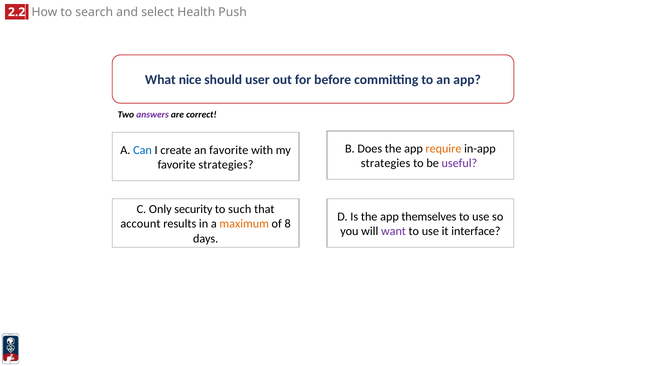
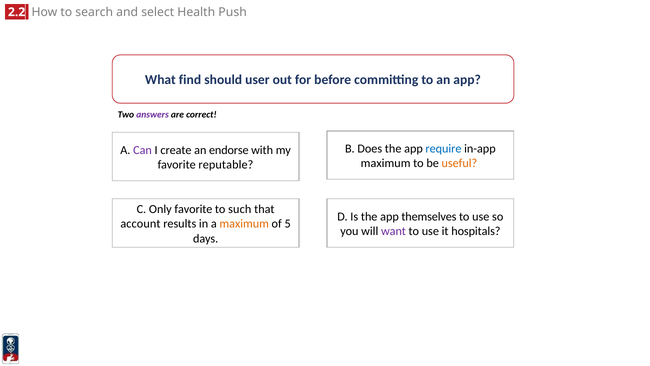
nice: nice -> find
require colour: orange -> blue
Can colour: blue -> purple
an favorite: favorite -> endorse
strategies at (386, 163): strategies -> maximum
useful colour: purple -> orange
favorite strategies: strategies -> reputable
Only security: security -> favorite
8: 8 -> 5
interface: interface -> hospitals
